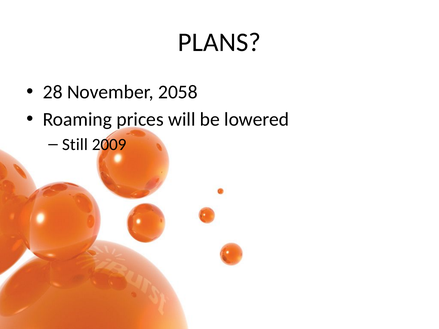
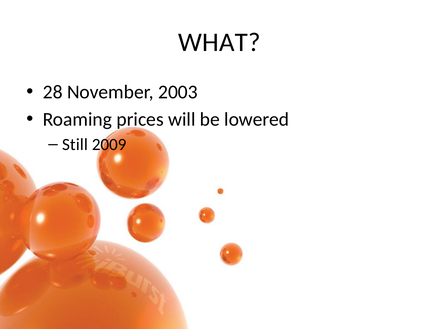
PLANS: PLANS -> WHAT
2058: 2058 -> 2003
